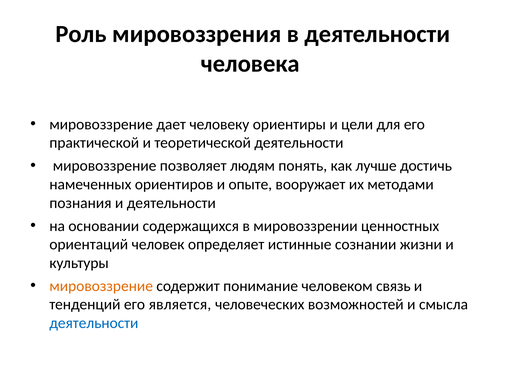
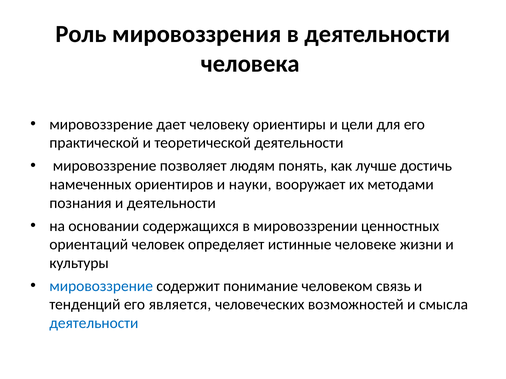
опыте: опыте -> науки
сознании: сознании -> человеке
мировоззрение at (101, 286) colour: orange -> blue
